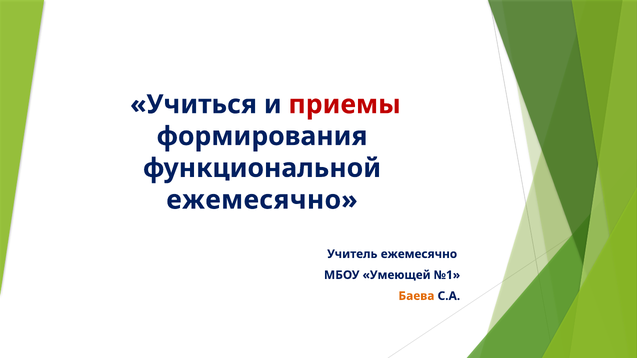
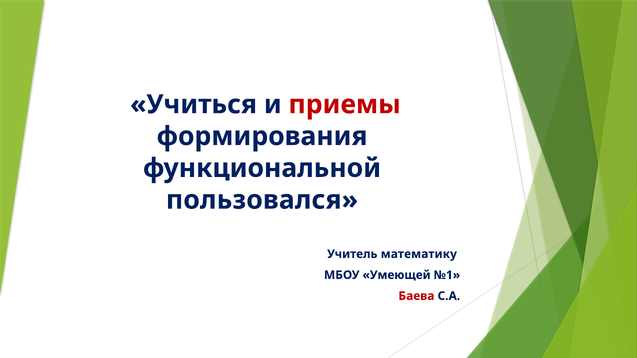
ежемесячно at (262, 200): ежемесячно -> пользовался
Учитель ежемесячно: ежемесячно -> математику
Баева colour: orange -> red
